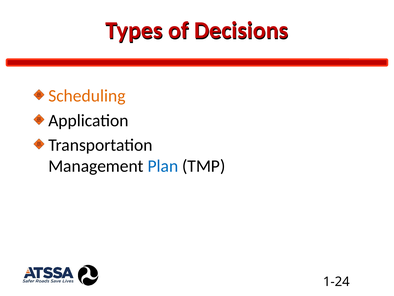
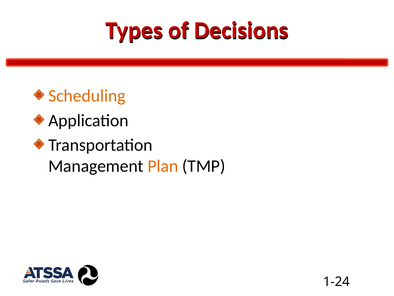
Plan colour: blue -> orange
